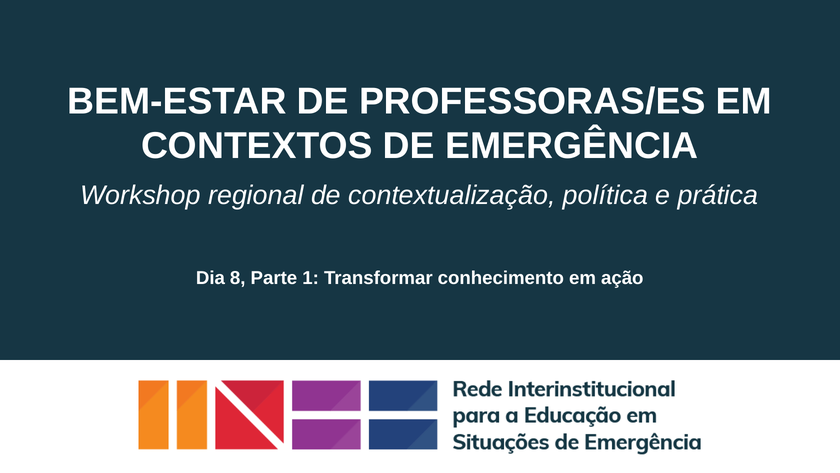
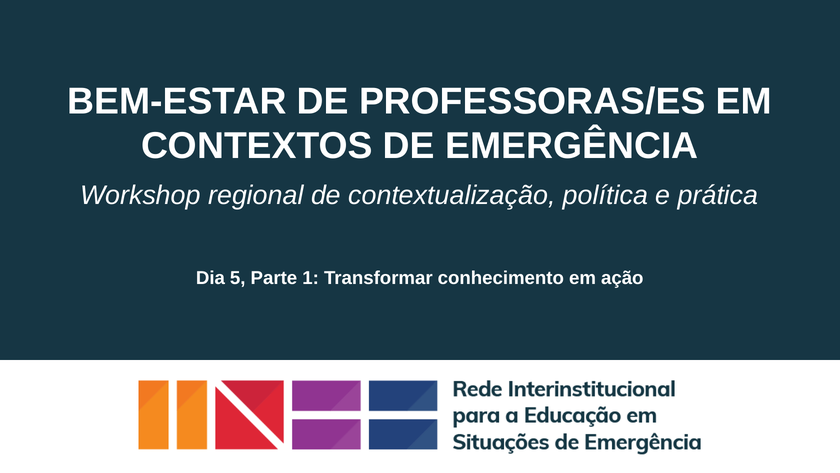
8: 8 -> 5
